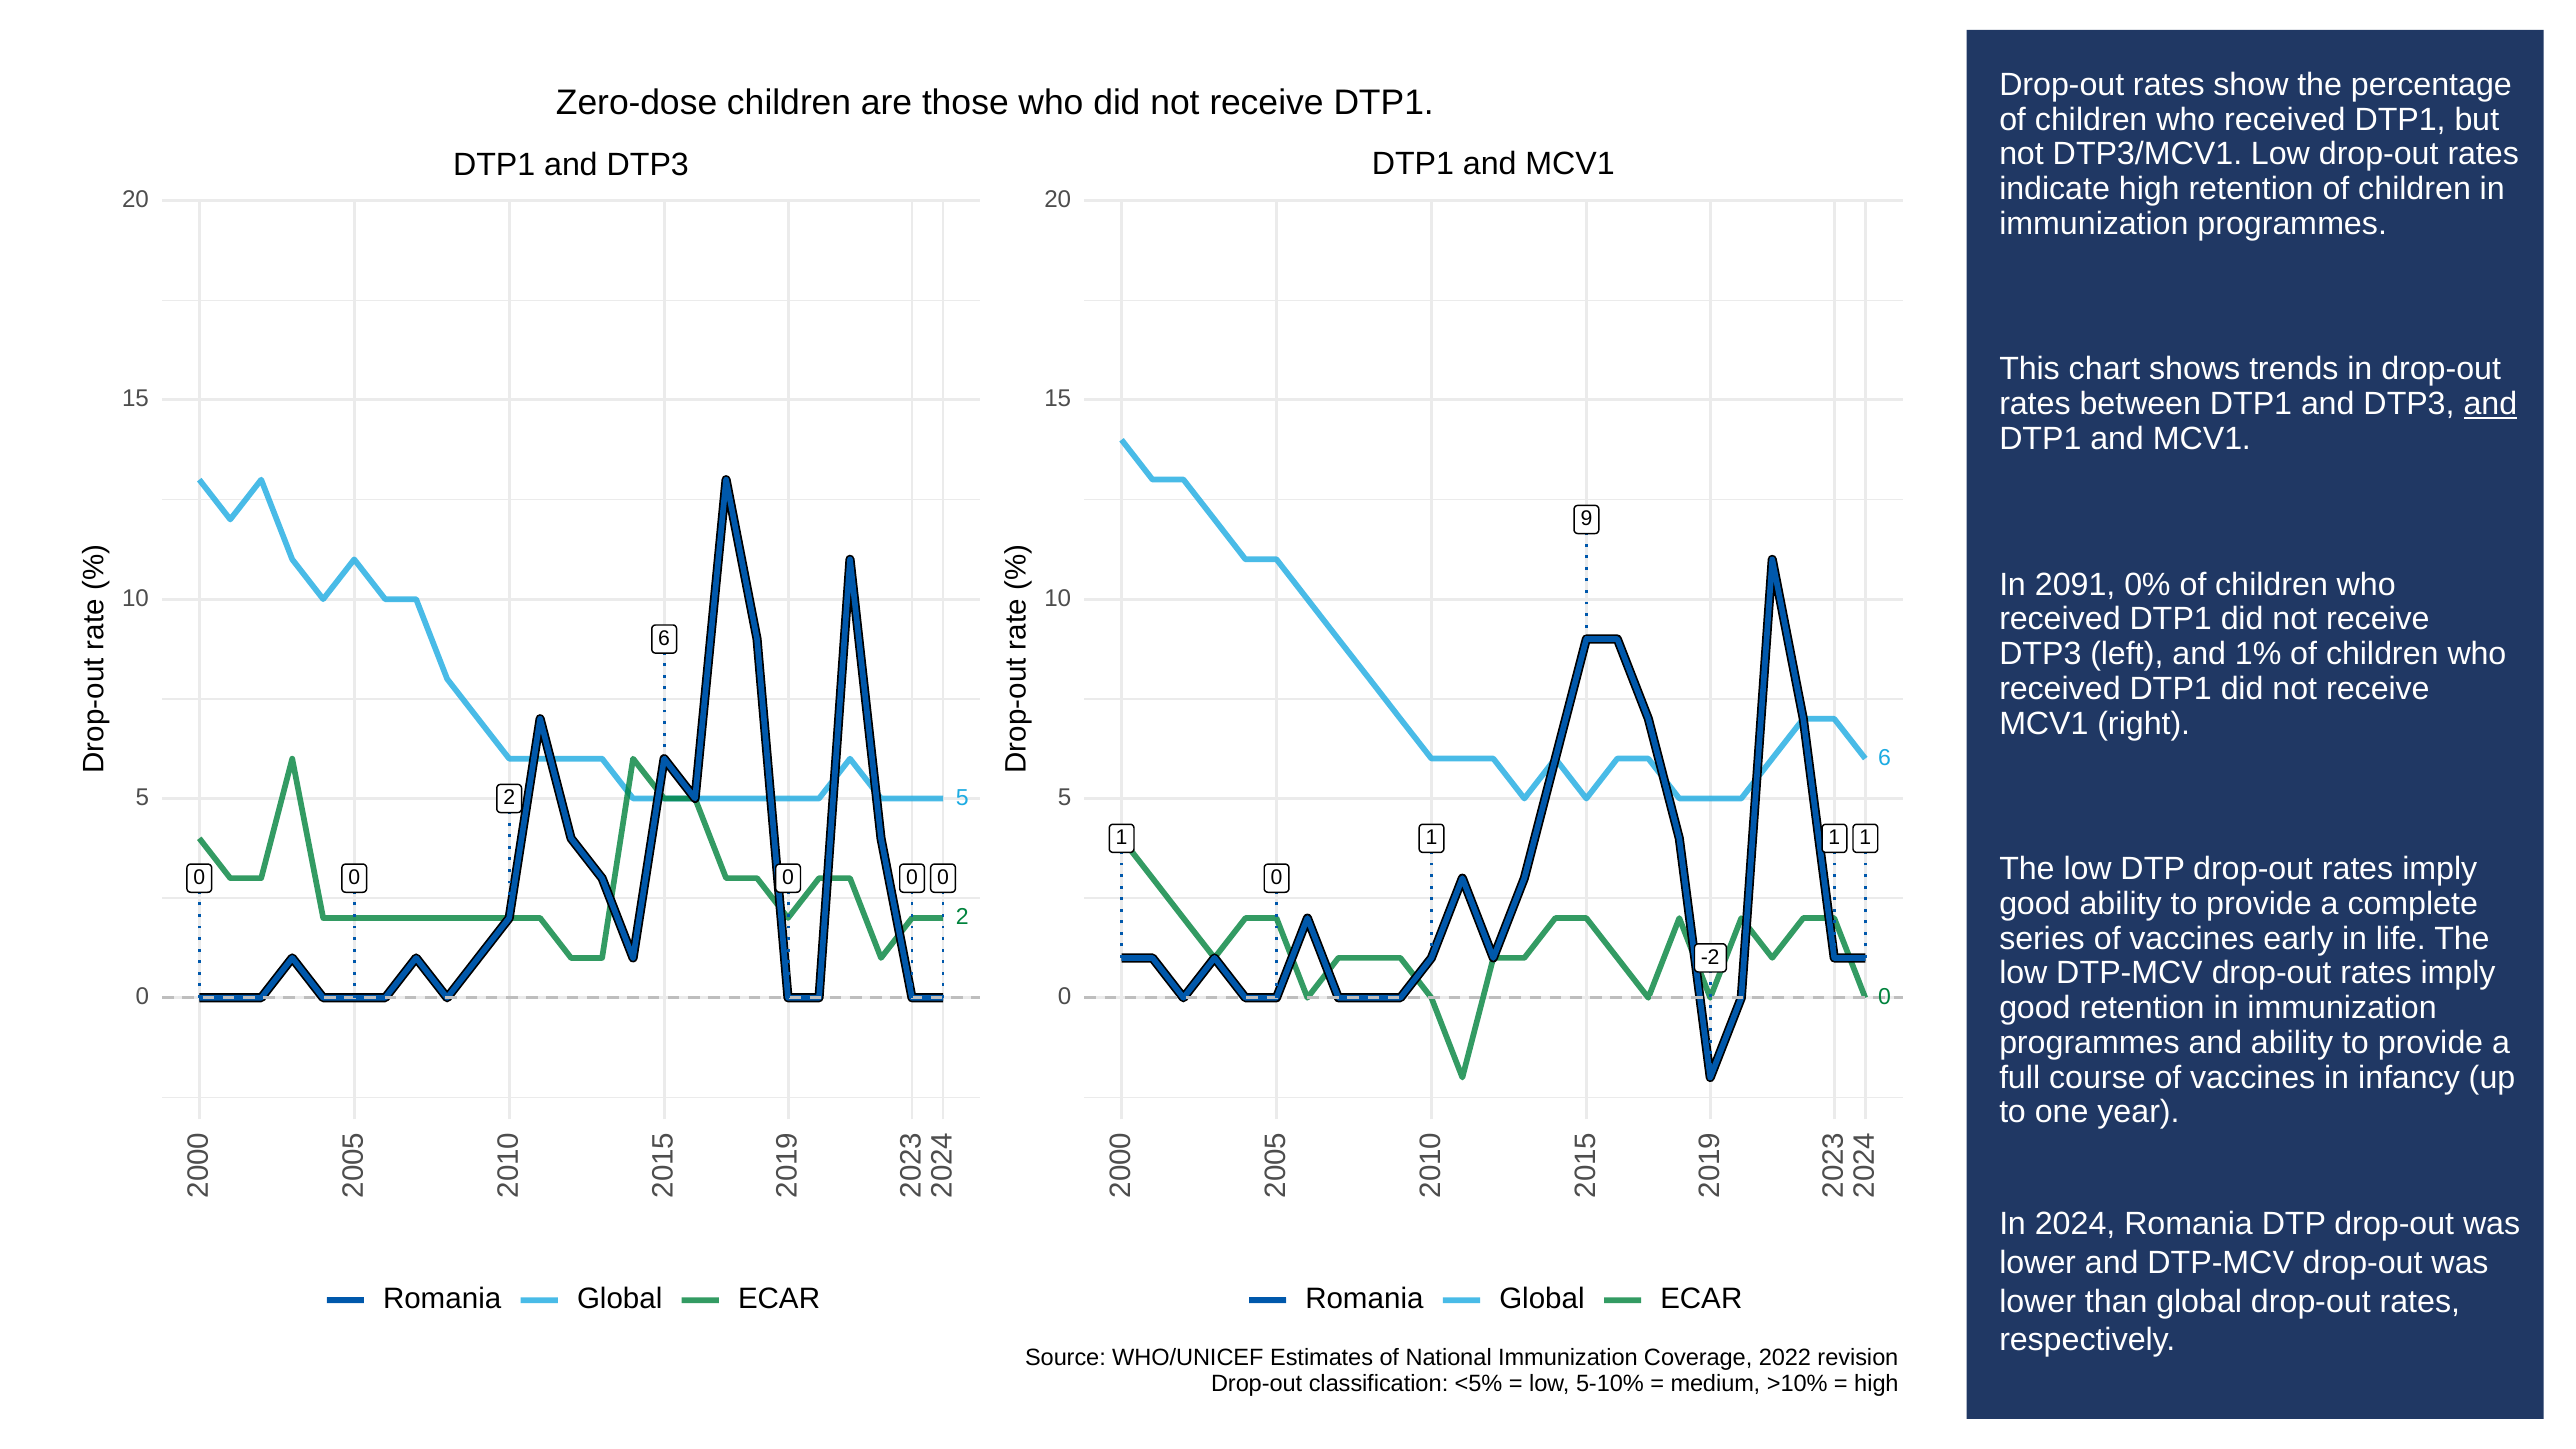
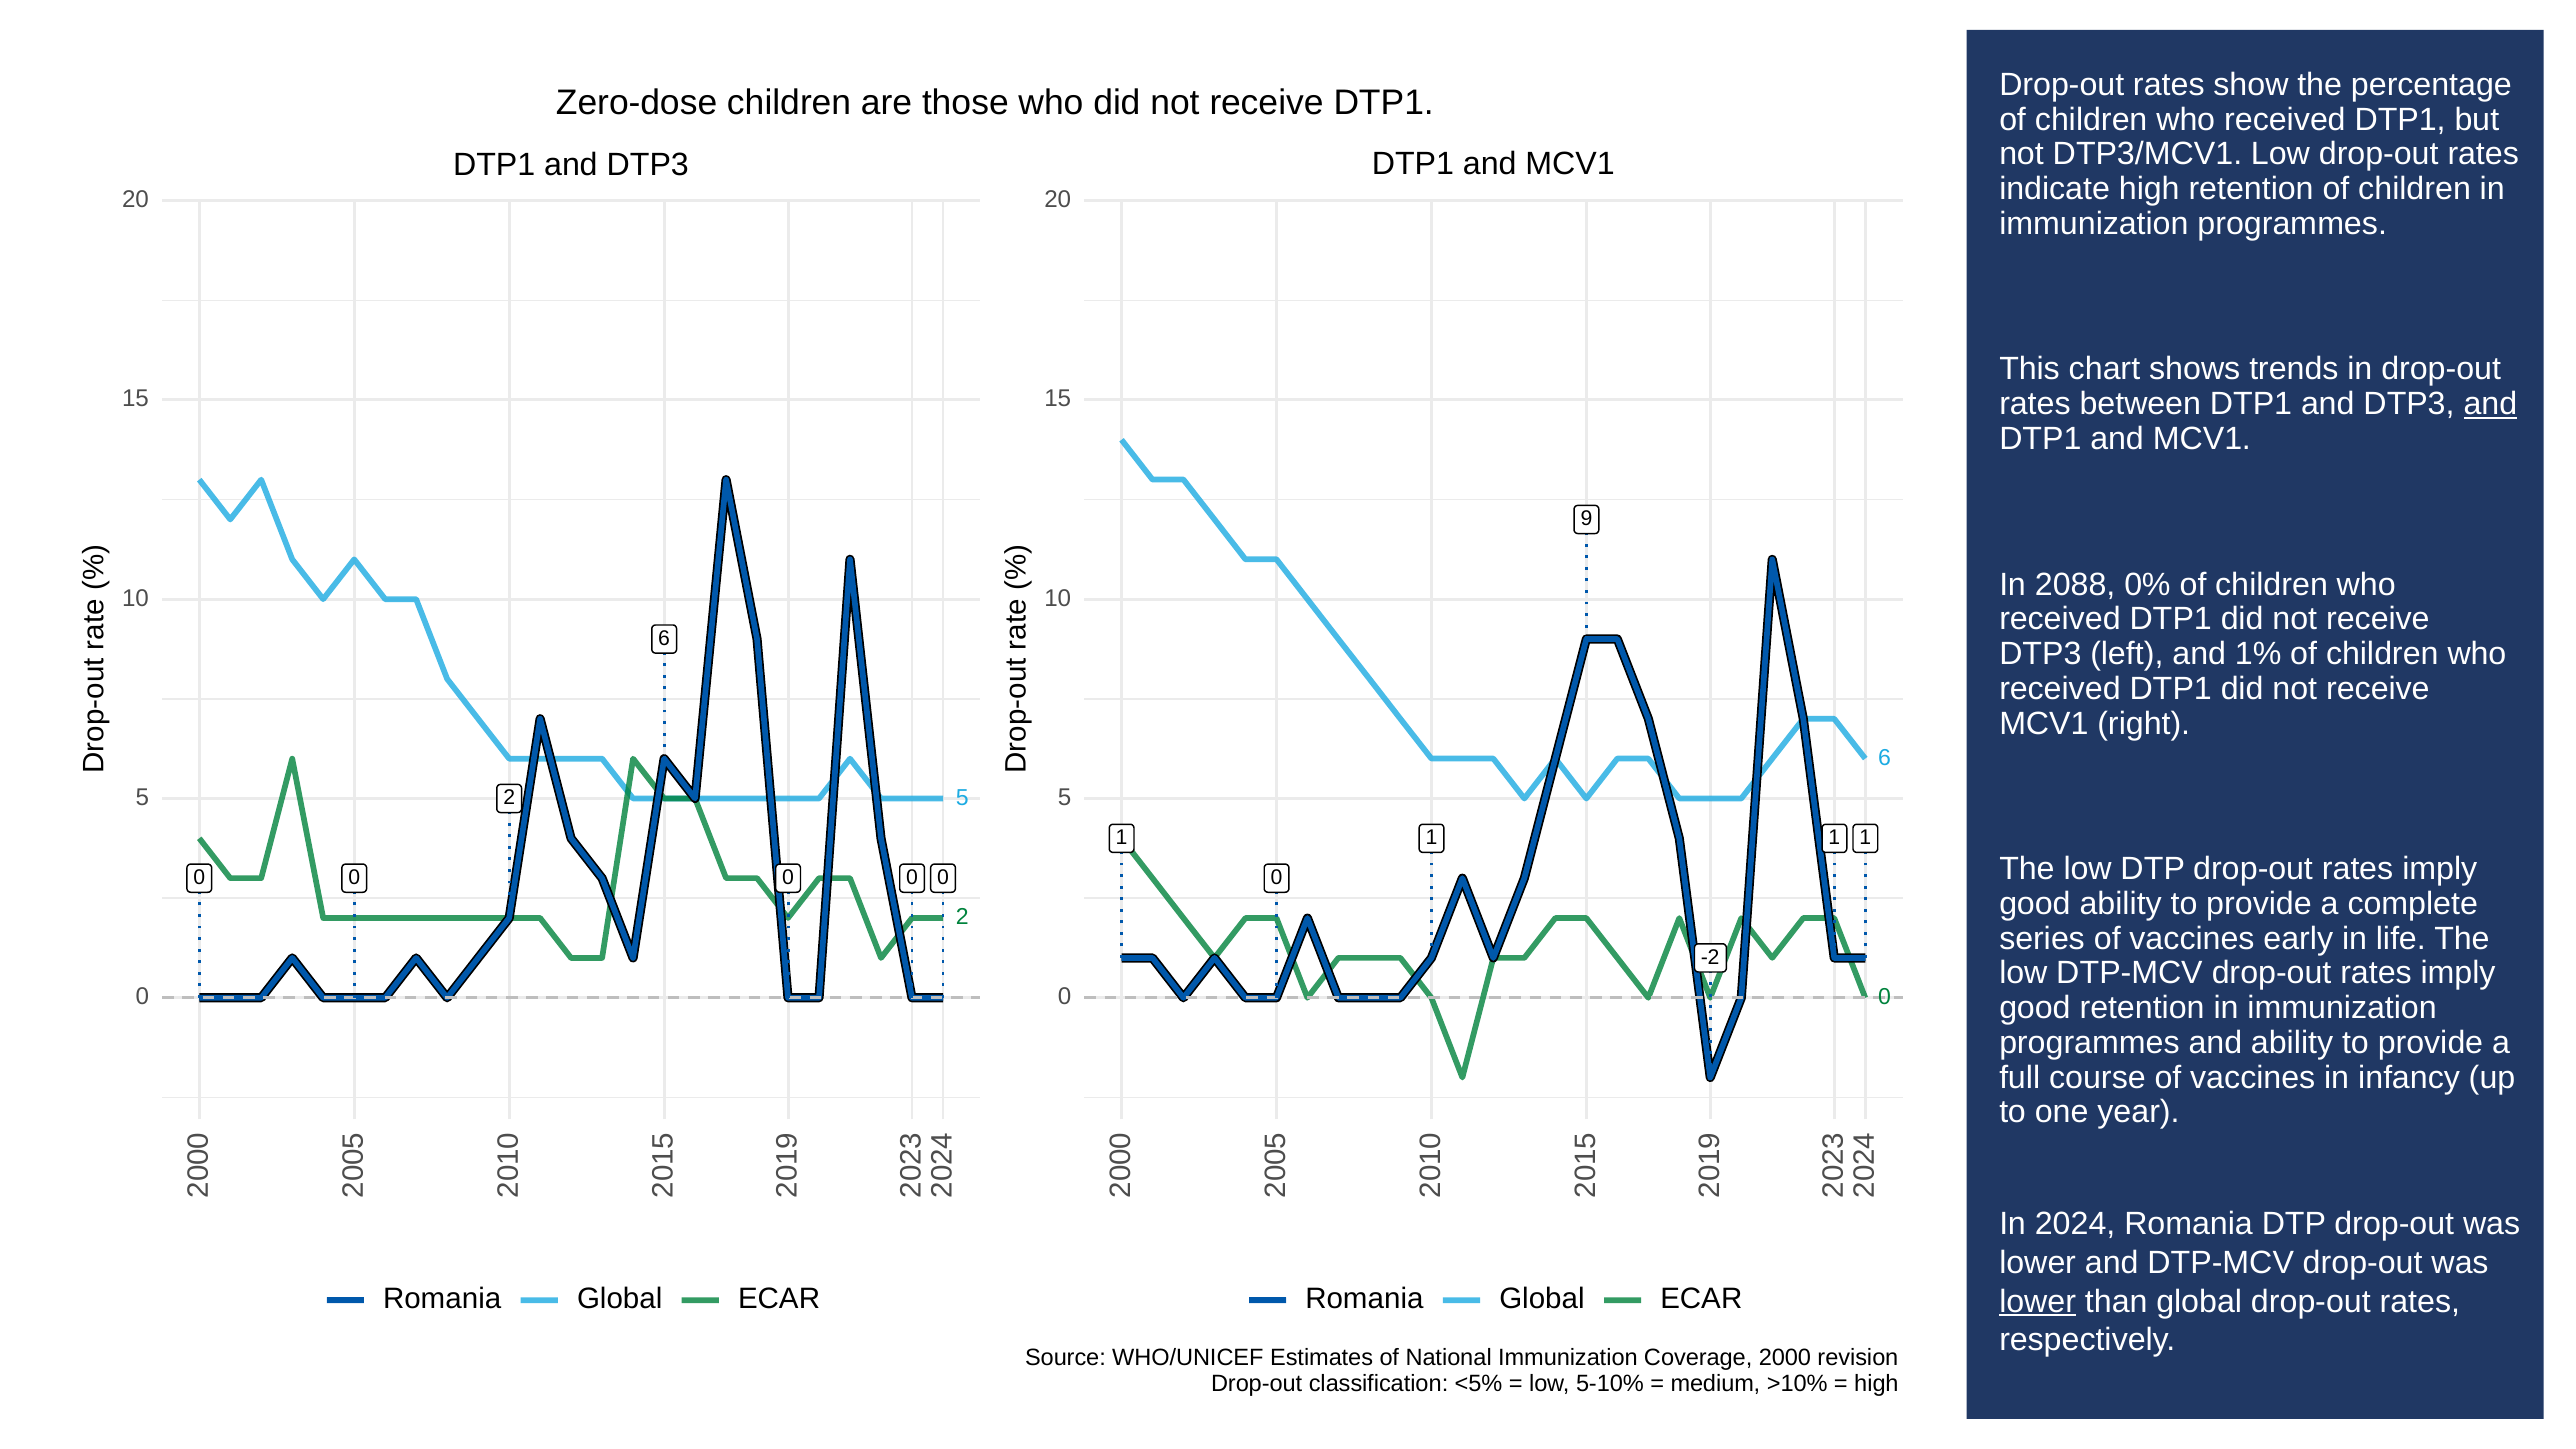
2091: 2091 -> 2088
lower at (2038, 1302) underline: none -> present
2022: 2022 -> 2000
